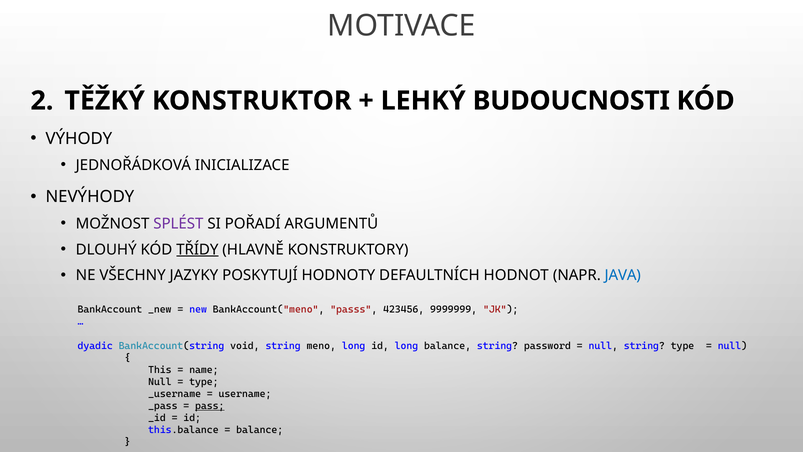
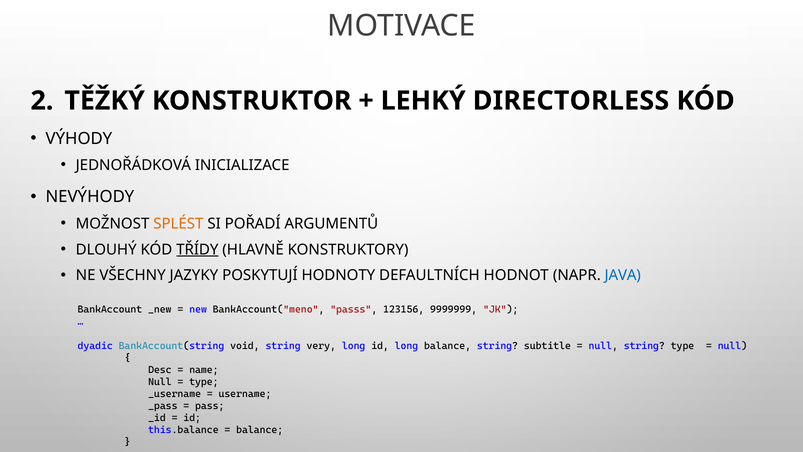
BUDOUCNOSTI: BUDOUCNOSTI -> DIRECTORLESS
SPLÉST colour: purple -> orange
423456: 423456 -> 123156
meno: meno -> very
password: password -> subtitle
This: This -> Desc
pass underline: present -> none
